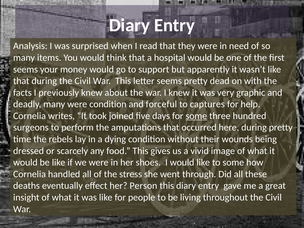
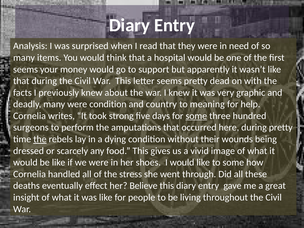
forceful: forceful -> country
captures: captures -> meaning
joined: joined -> strong
the at (40, 139) underline: none -> present
Person: Person -> Believe
